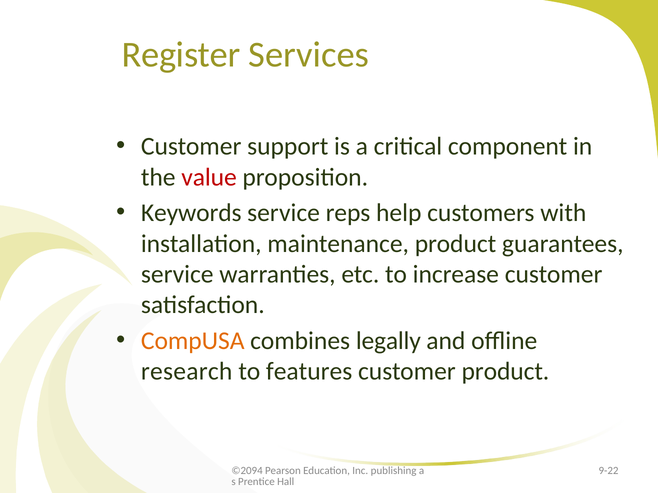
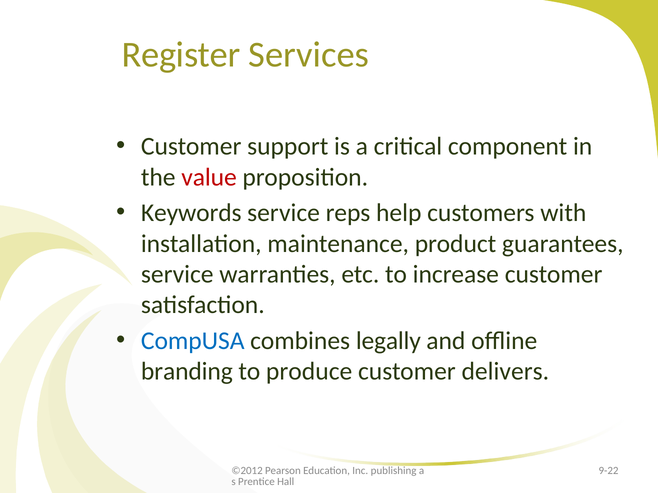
CompUSA colour: orange -> blue
research: research -> branding
features: features -> produce
customer product: product -> delivers
©2094: ©2094 -> ©2012
